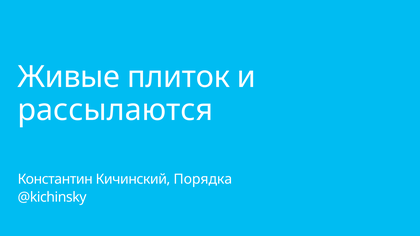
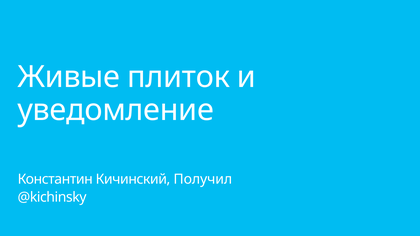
рассылаются: рассылаются -> уведомление
Порядка: Порядка -> Получил
